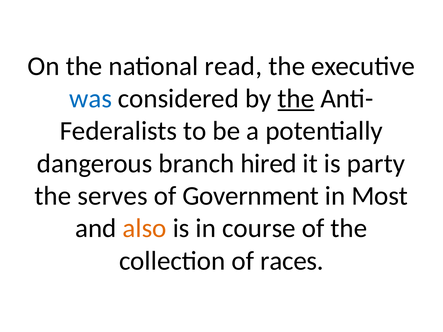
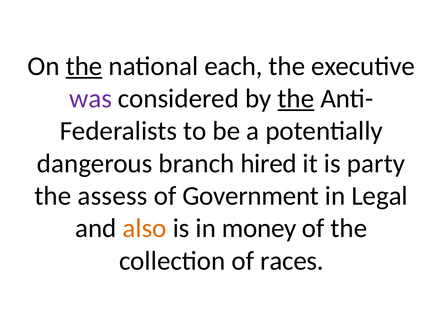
the at (84, 66) underline: none -> present
read: read -> each
was colour: blue -> purple
serves: serves -> assess
Most: Most -> Legal
course: course -> money
